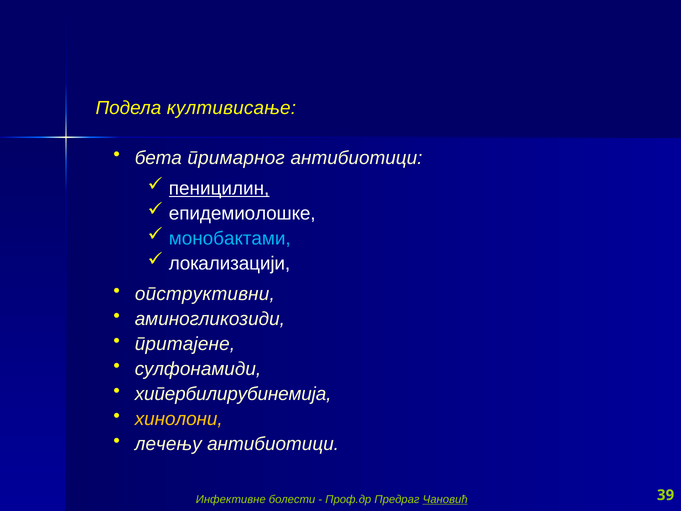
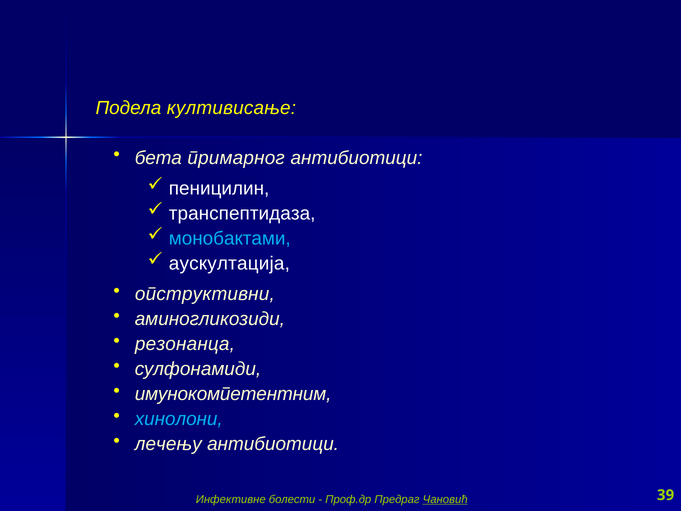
пеницилин underline: present -> none
епидемиолошке: епидемиолошке -> транспептидаза
локализацији: локализацији -> аускултација
притајене: притајене -> резонанца
хипербилирубинемија: хипербилирубинемија -> имунокомпетентним
хинолони colour: yellow -> light blue
